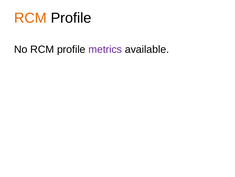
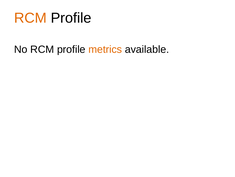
metrics colour: purple -> orange
